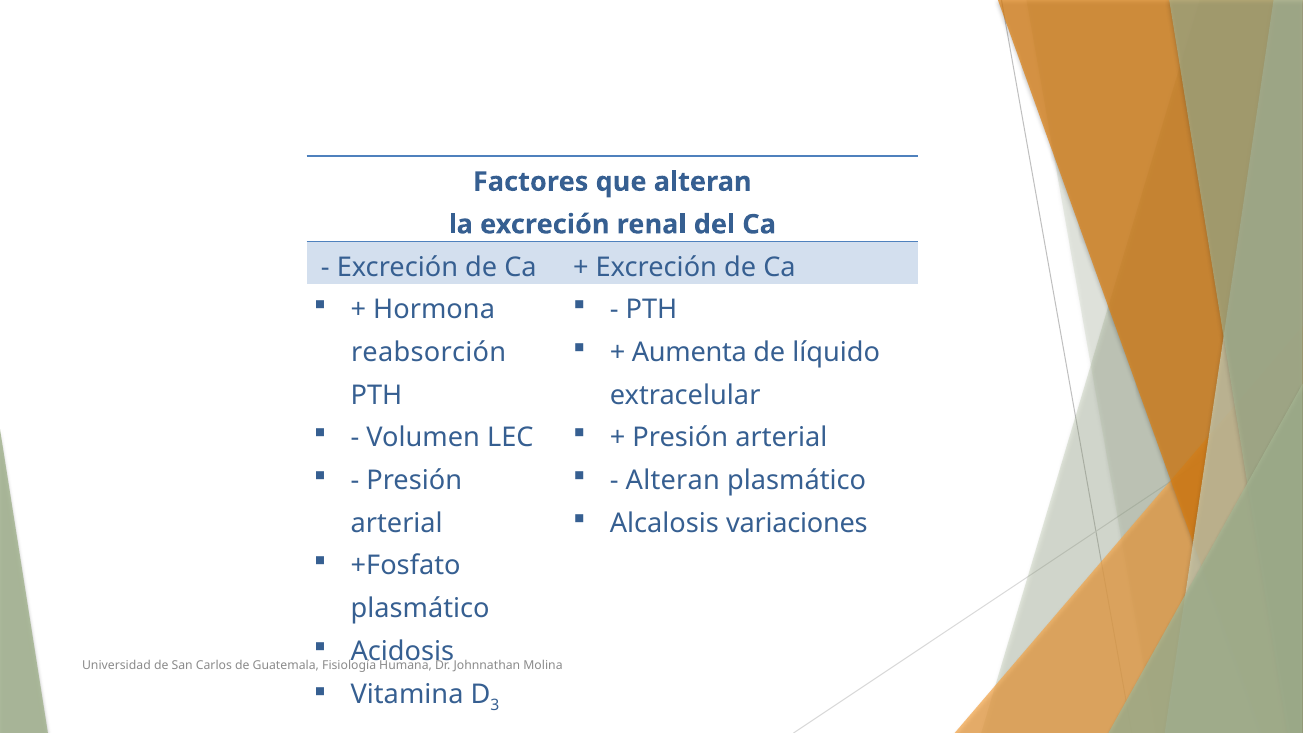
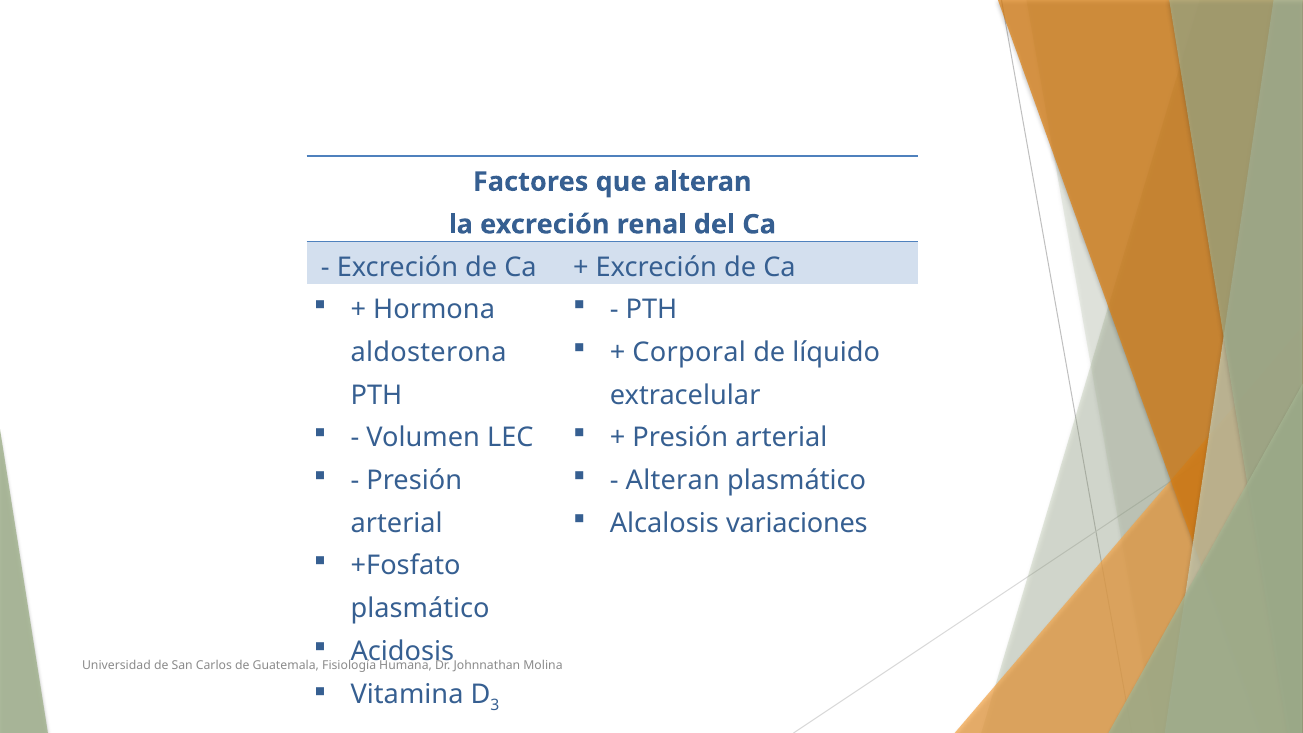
Aumenta: Aumenta -> Corporal
reabsorción: reabsorción -> aldosterona
